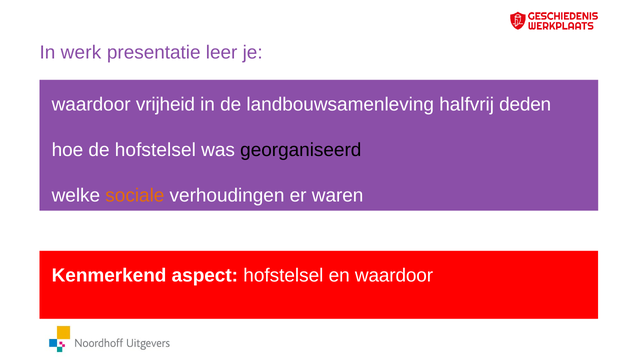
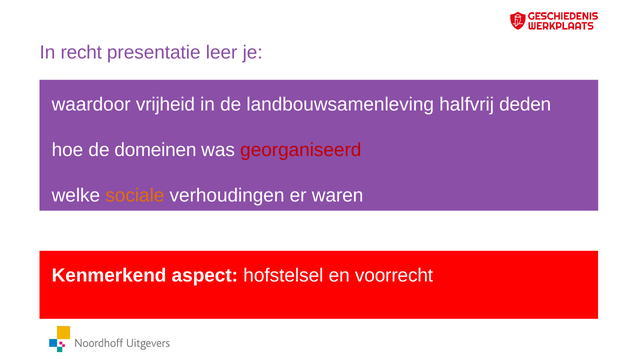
werk: werk -> recht
de hofstelsel: hofstelsel -> domeinen
georganiseerd colour: black -> red
en waardoor: waardoor -> voorrecht
